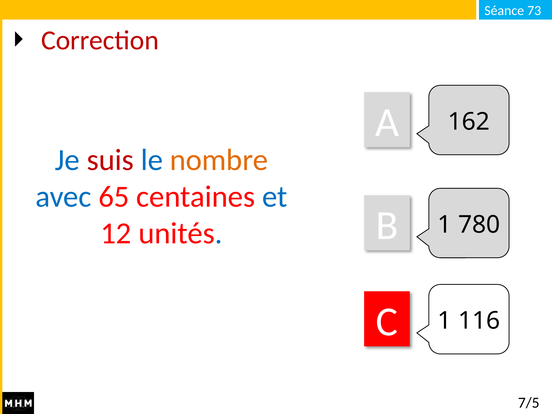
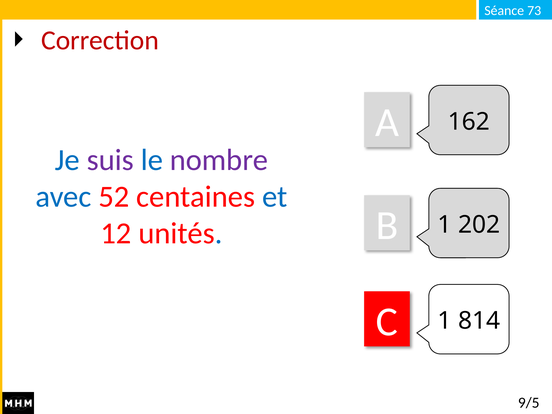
suis colour: red -> purple
nombre colour: orange -> purple
65: 65 -> 52
780: 780 -> 202
116: 116 -> 814
7/5: 7/5 -> 9/5
